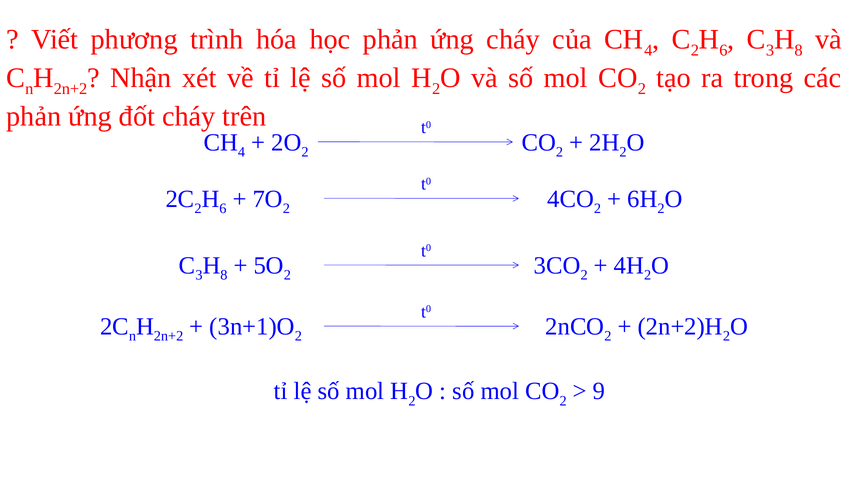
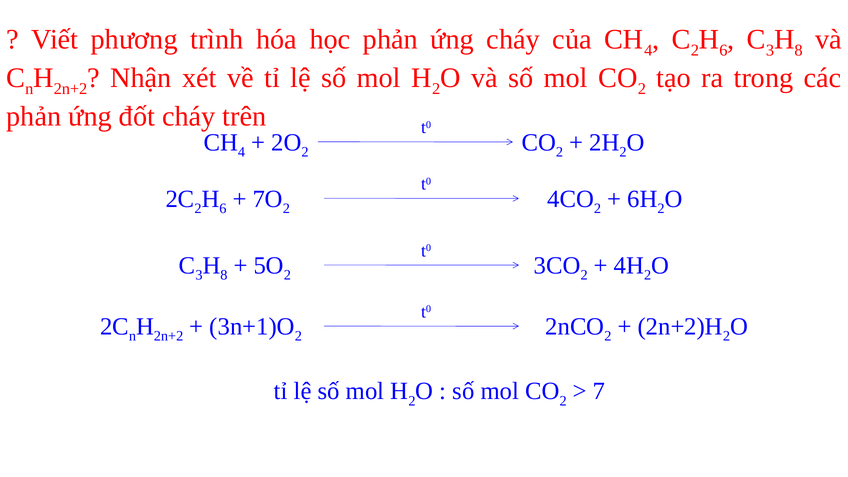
9: 9 -> 7
